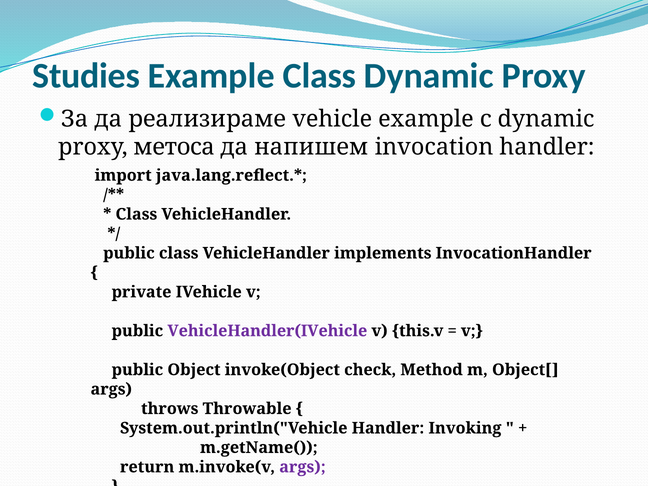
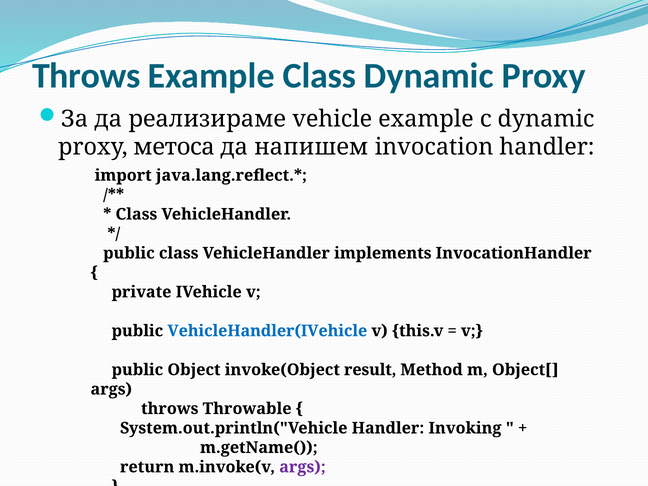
Studies at (86, 76): Studies -> Throws
VehicleHandler(IVehicle colour: purple -> blue
check: check -> result
